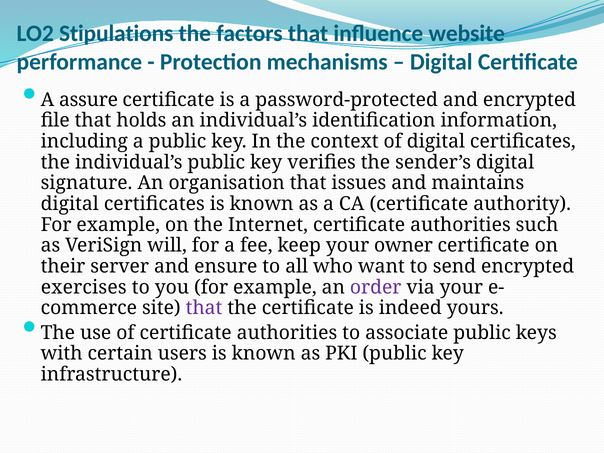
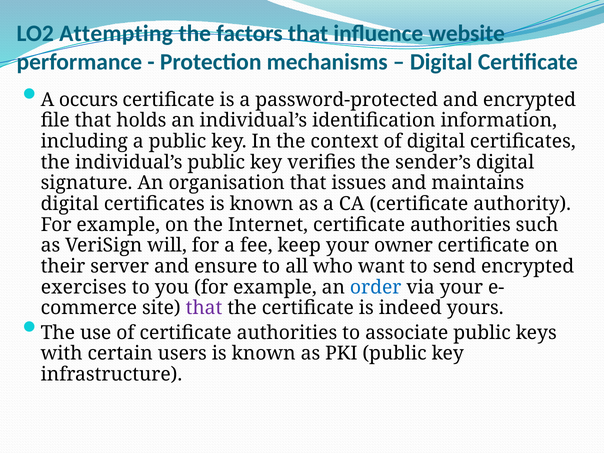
Stipulations: Stipulations -> Attempting
assure: assure -> occurs
order colour: purple -> blue
